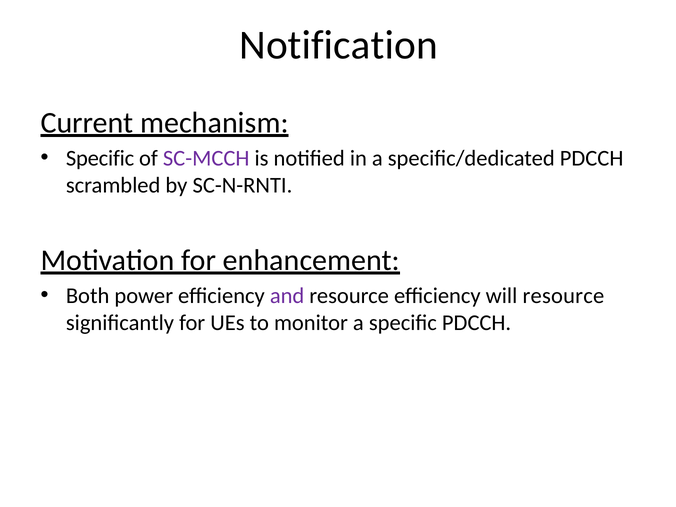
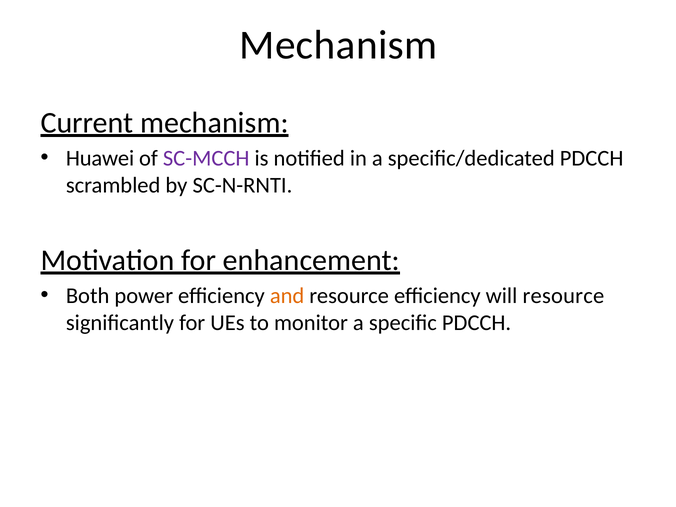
Notification at (339, 45): Notification -> Mechanism
Specific at (100, 158): Specific -> Huawei
and colour: purple -> orange
